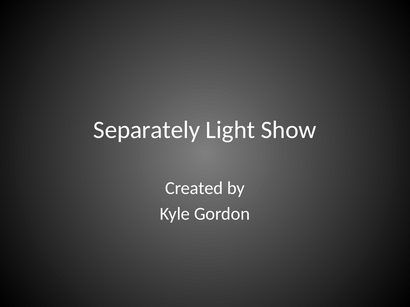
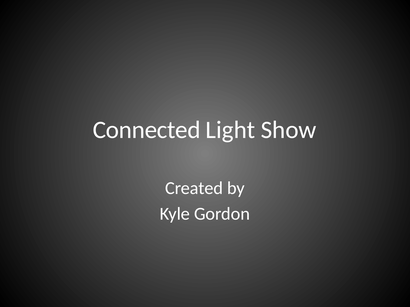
Separately: Separately -> Connected
